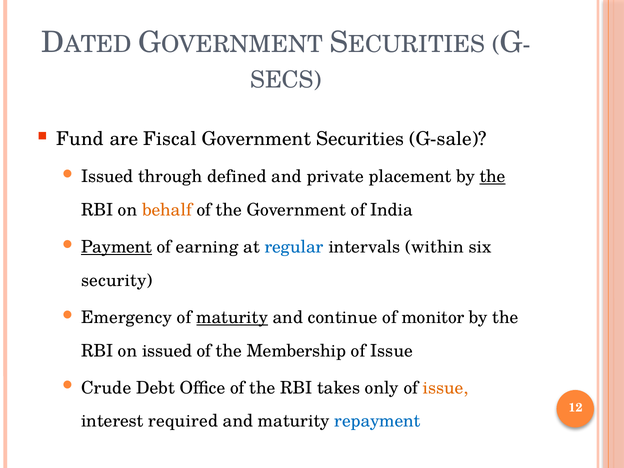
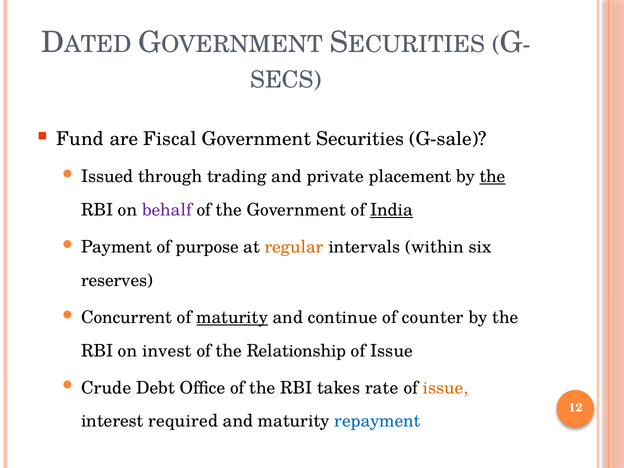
defined: defined -> trading
behalf colour: orange -> purple
India underline: none -> present
Payment underline: present -> none
earning: earning -> purpose
regular colour: blue -> orange
security: security -> reserves
Emergency: Emergency -> Concurrent
monitor: monitor -> counter
on issued: issued -> invest
Membership: Membership -> Relationship
only: only -> rate
